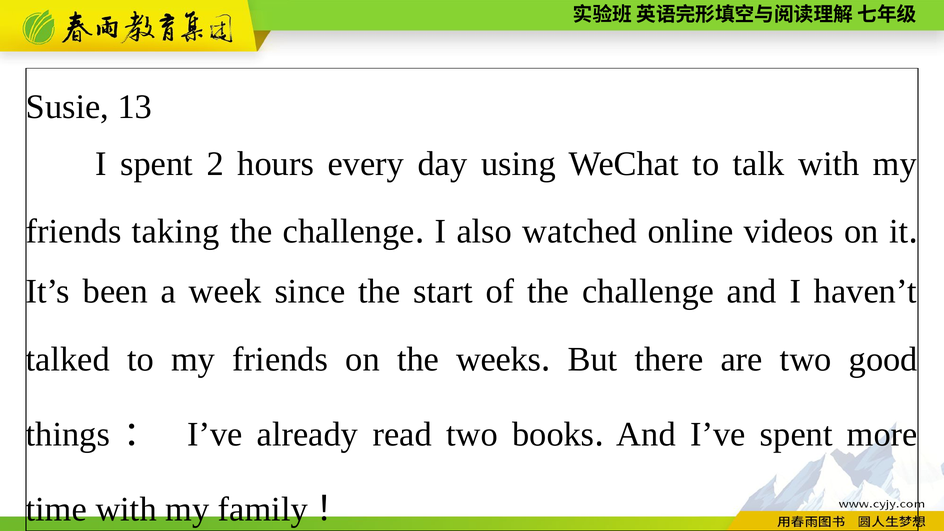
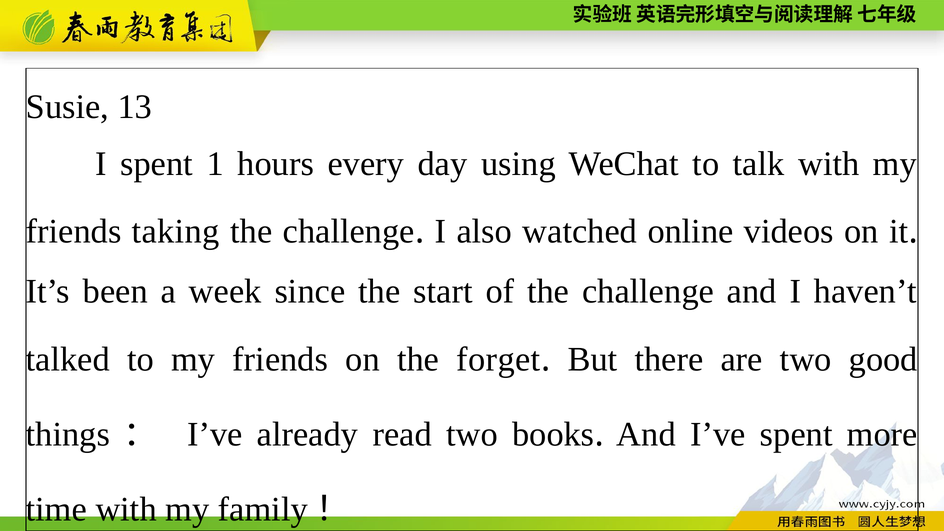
2: 2 -> 1
weeks: weeks -> forget
